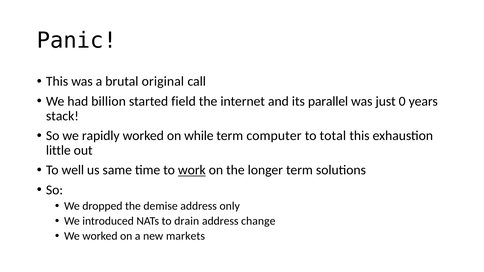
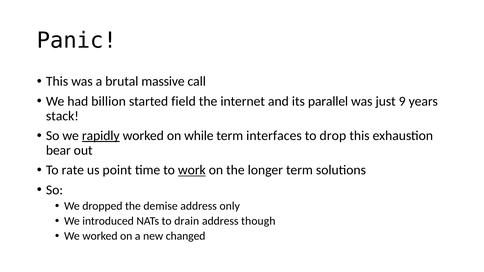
original: original -> massive
0: 0 -> 9
rapidly underline: none -> present
computer: computer -> interfaces
total: total -> drop
little: little -> bear
well: well -> rate
same: same -> point
change: change -> though
markets: markets -> changed
